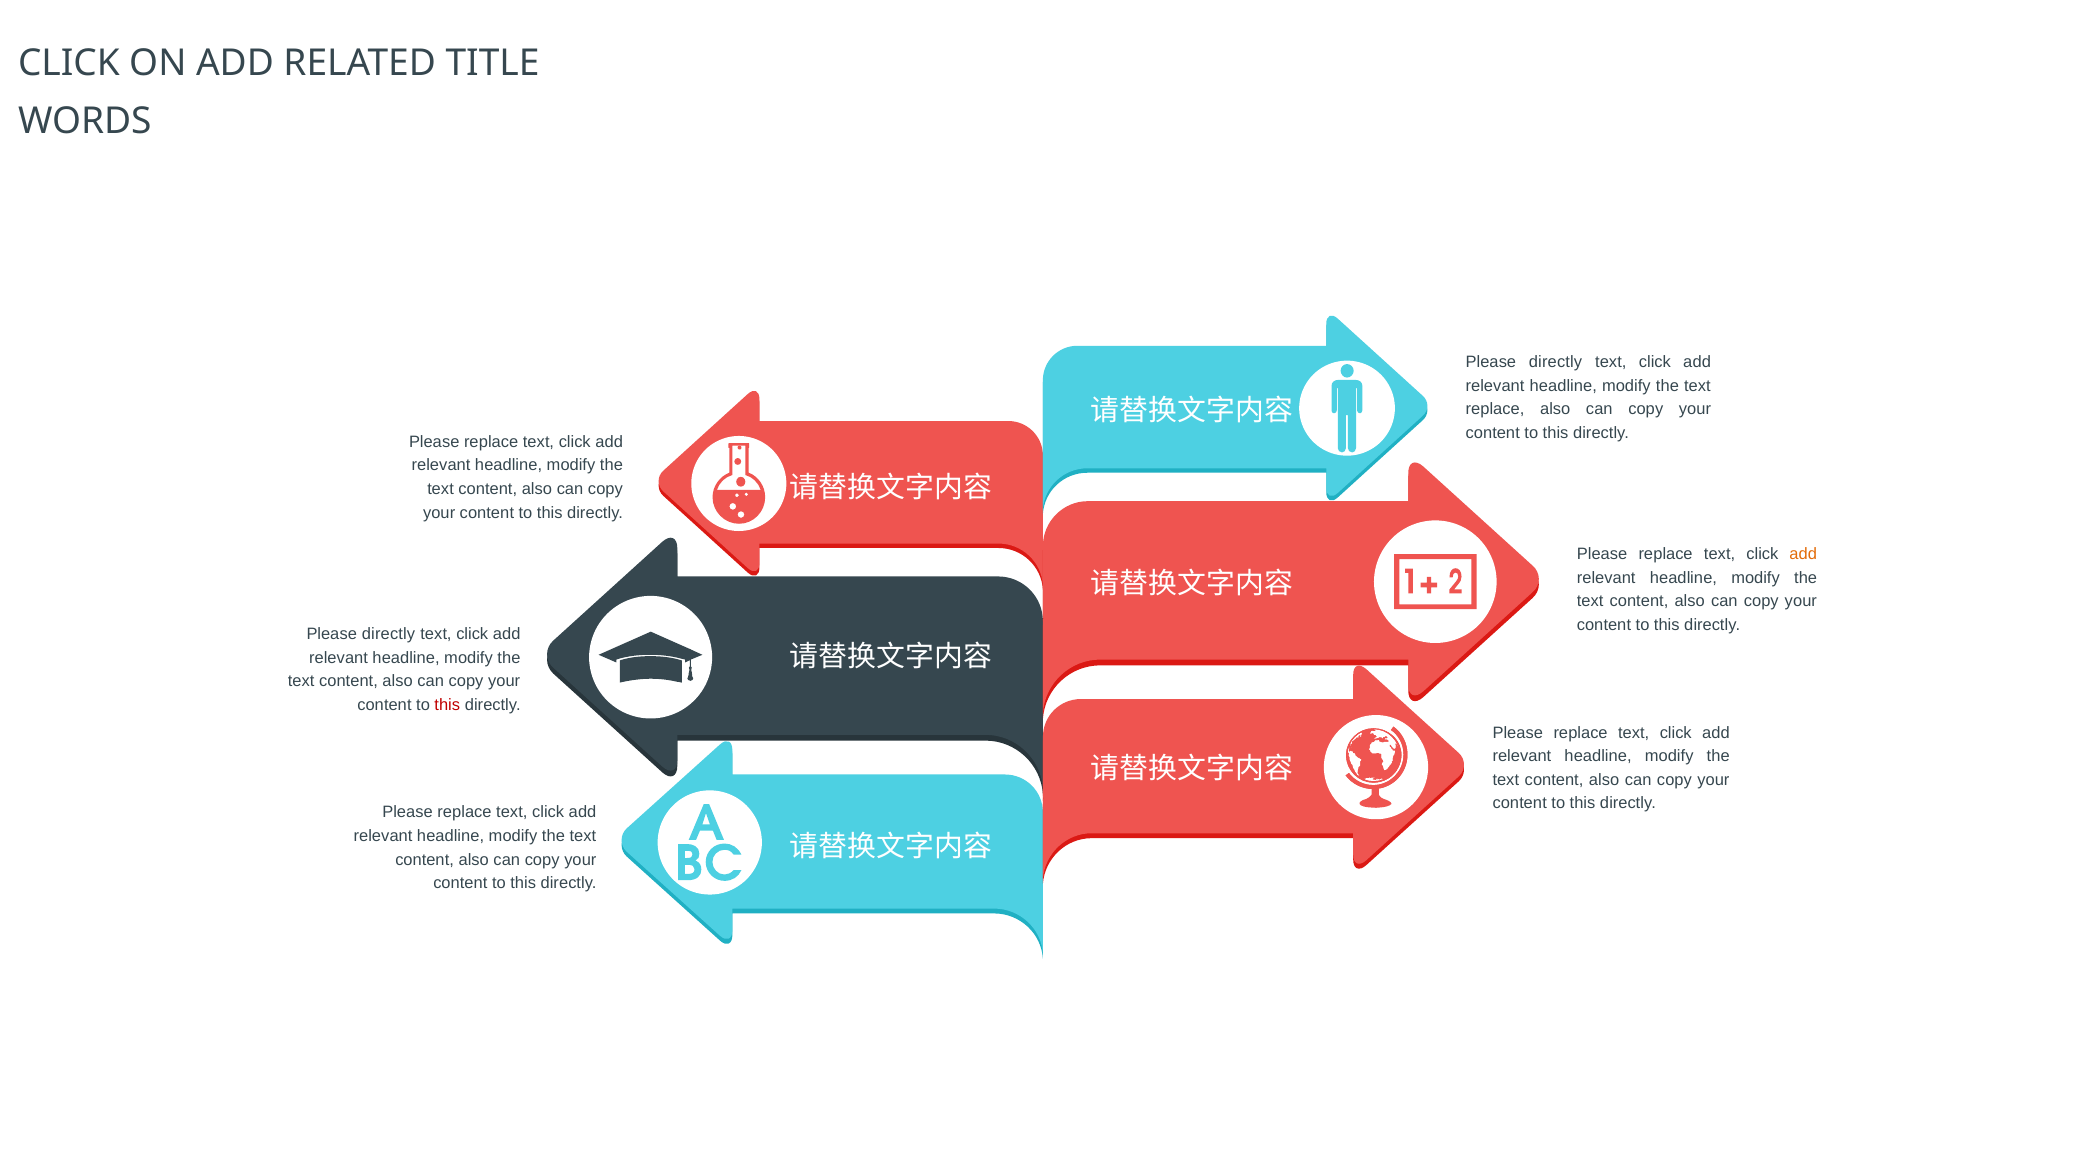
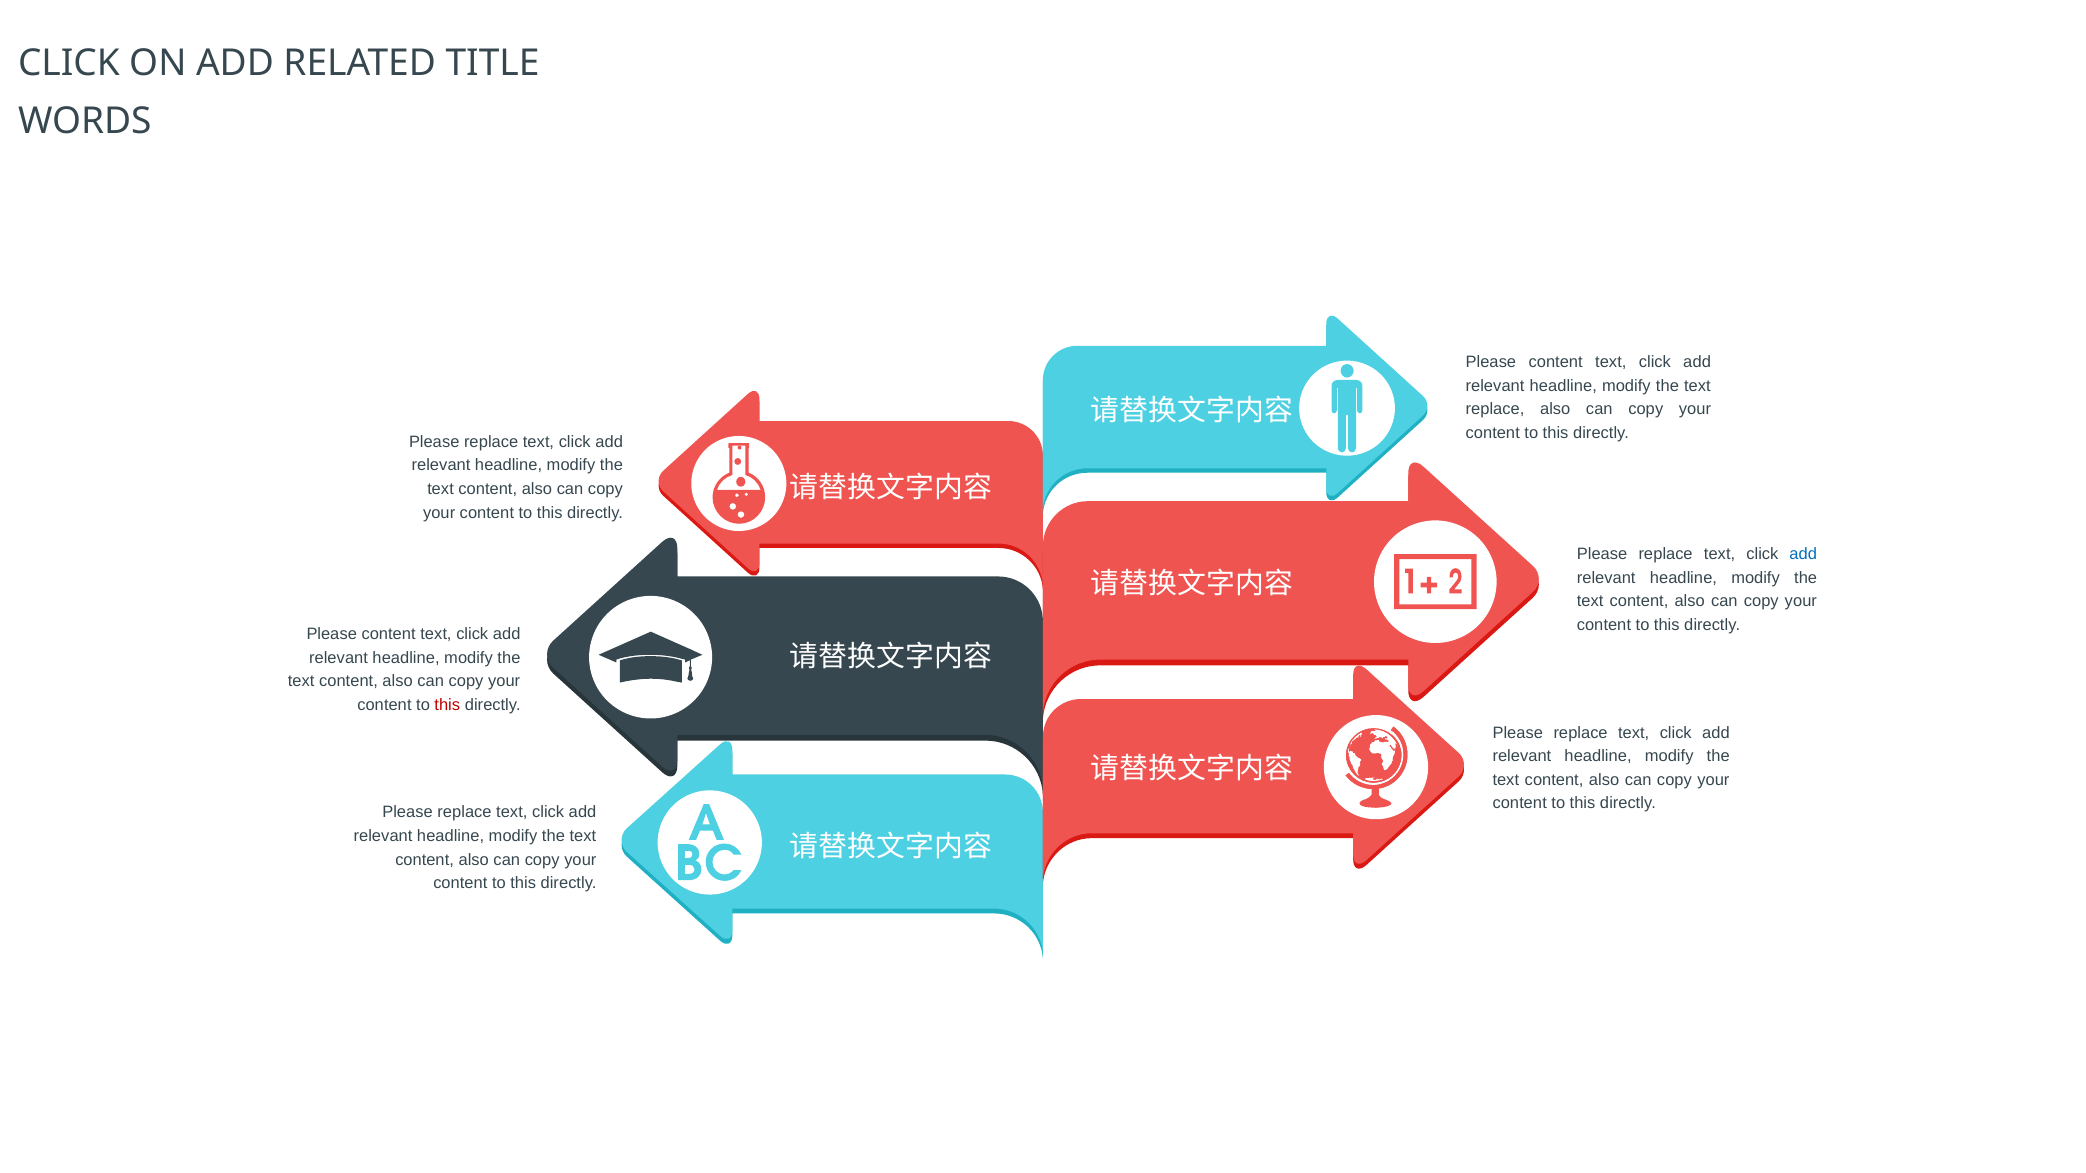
directly at (1556, 362): directly -> content
add at (1803, 554) colour: orange -> blue
directly at (389, 634): directly -> content
